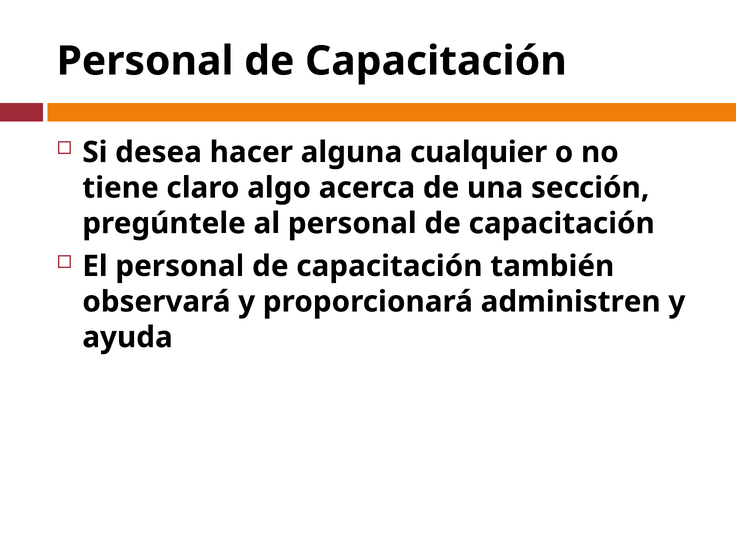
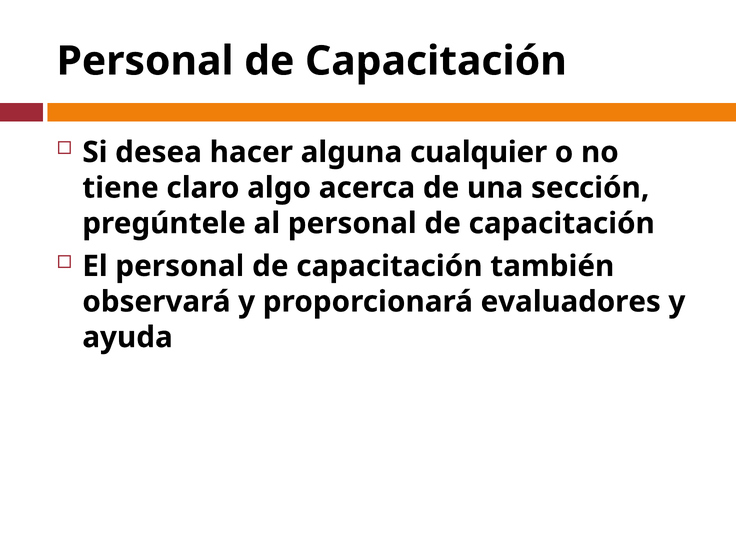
administren: administren -> evaluadores
